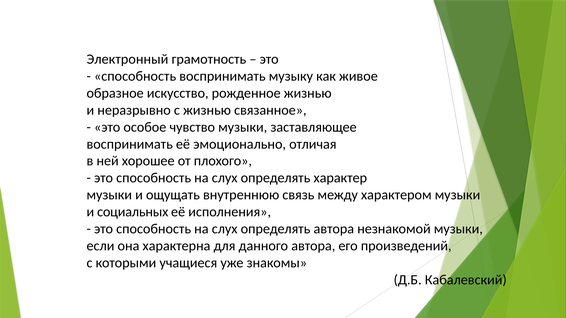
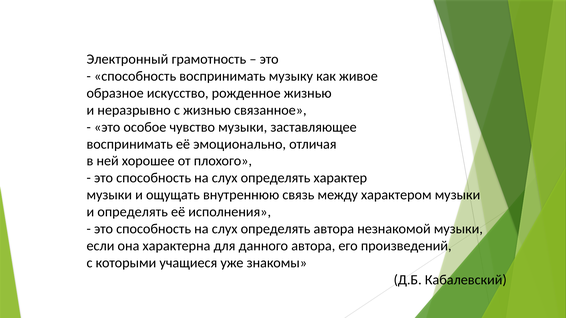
и социальных: социальных -> определять
